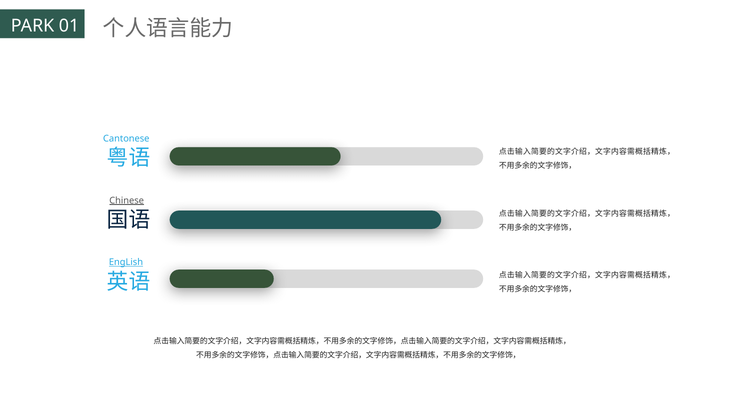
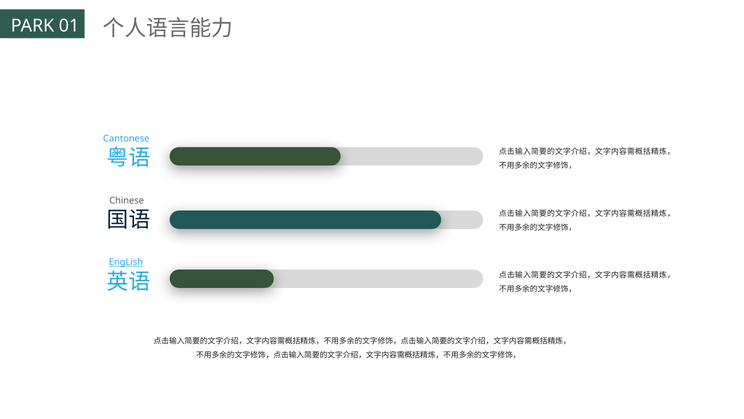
Chinese underline: present -> none
